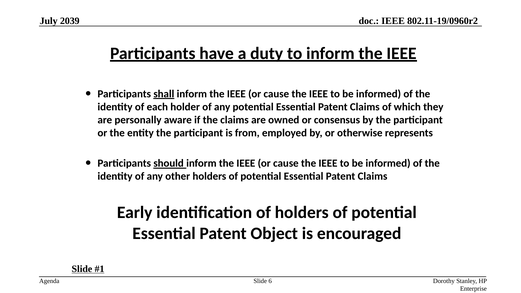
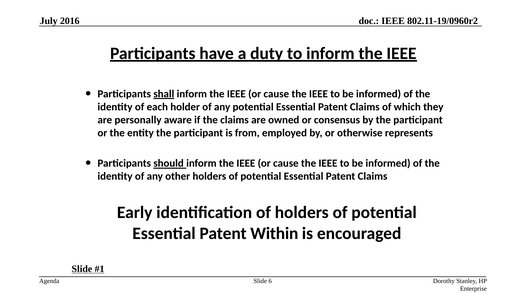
2039: 2039 -> 2016
Object: Object -> Within
